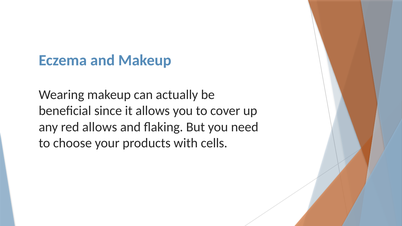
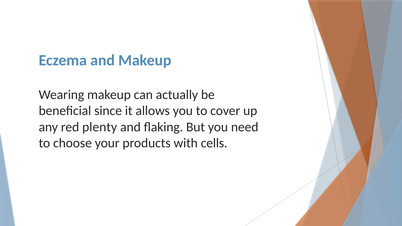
red allows: allows -> plenty
